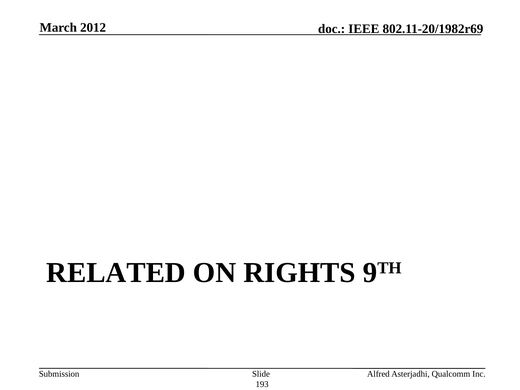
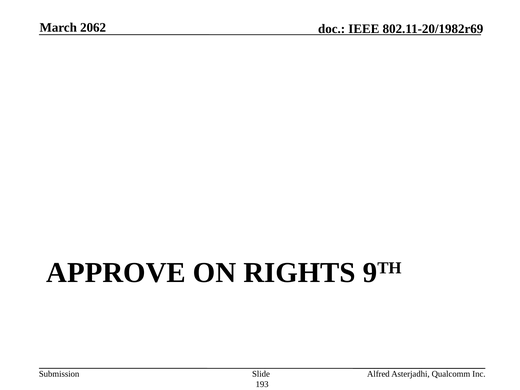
2012: 2012 -> 2062
RELATED: RELATED -> APPROVE
